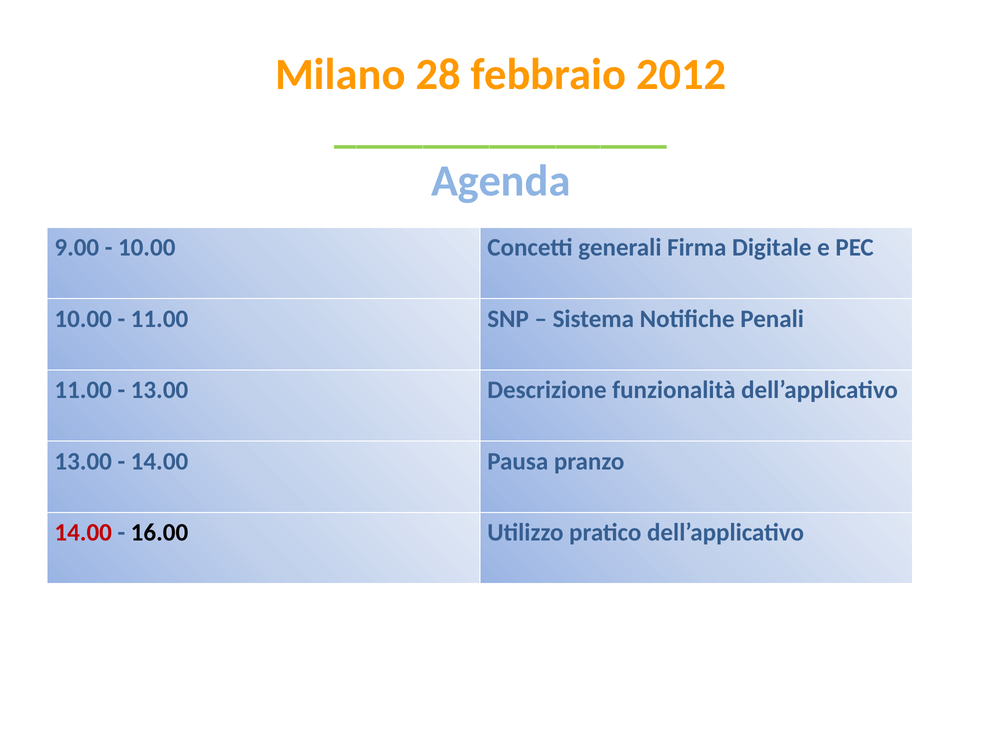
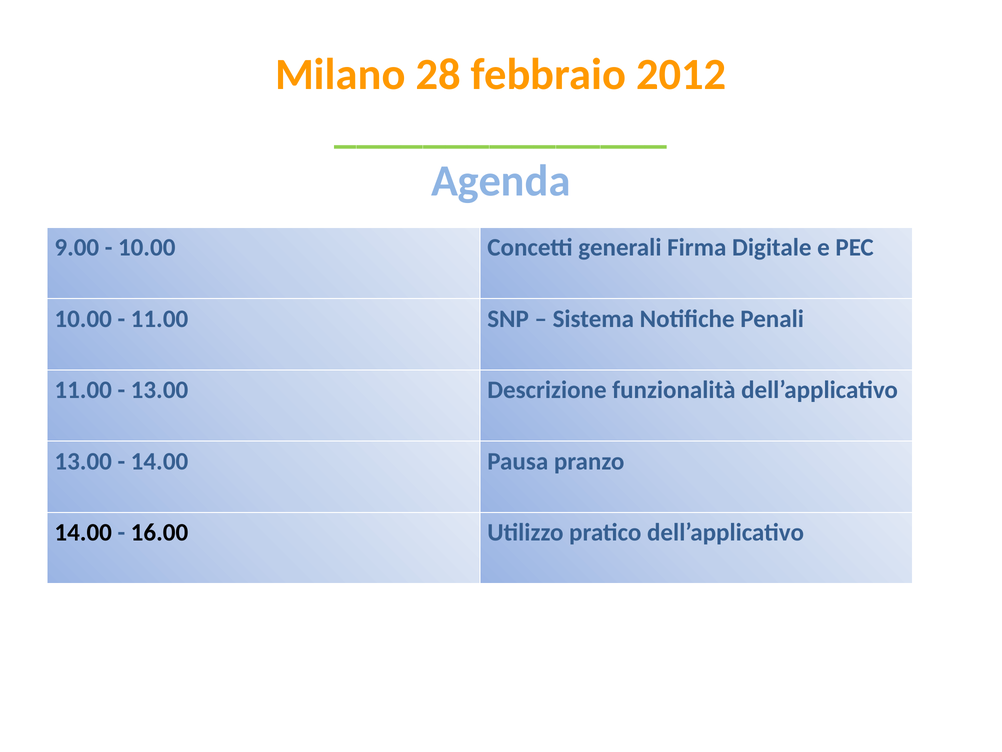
14.00 at (83, 532) colour: red -> black
